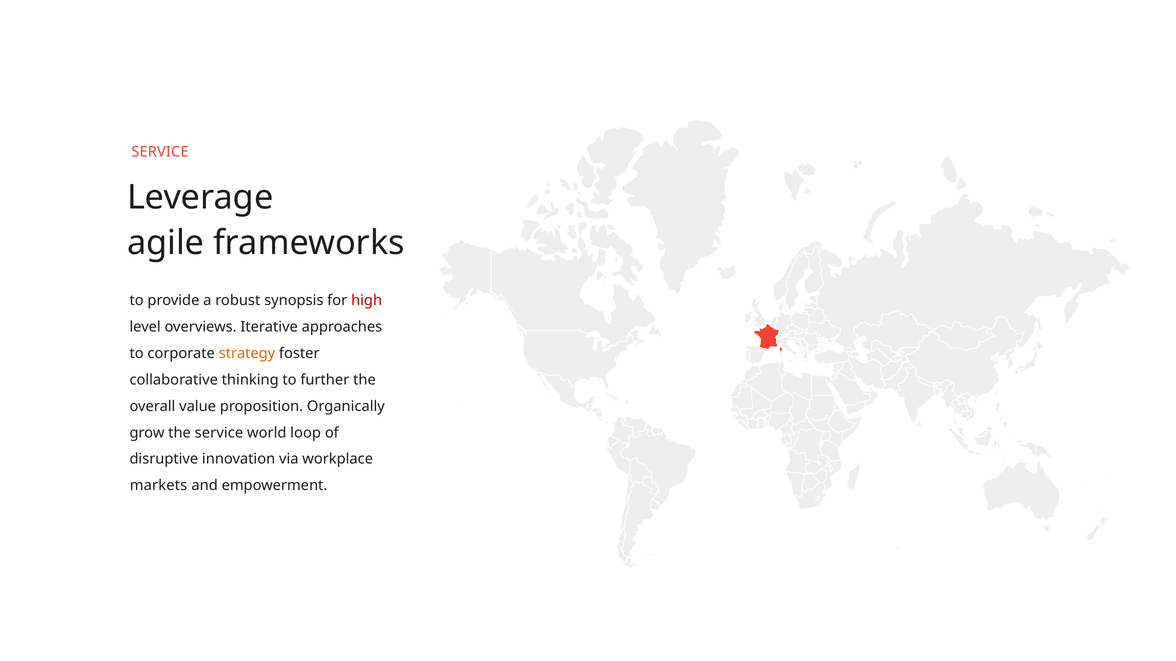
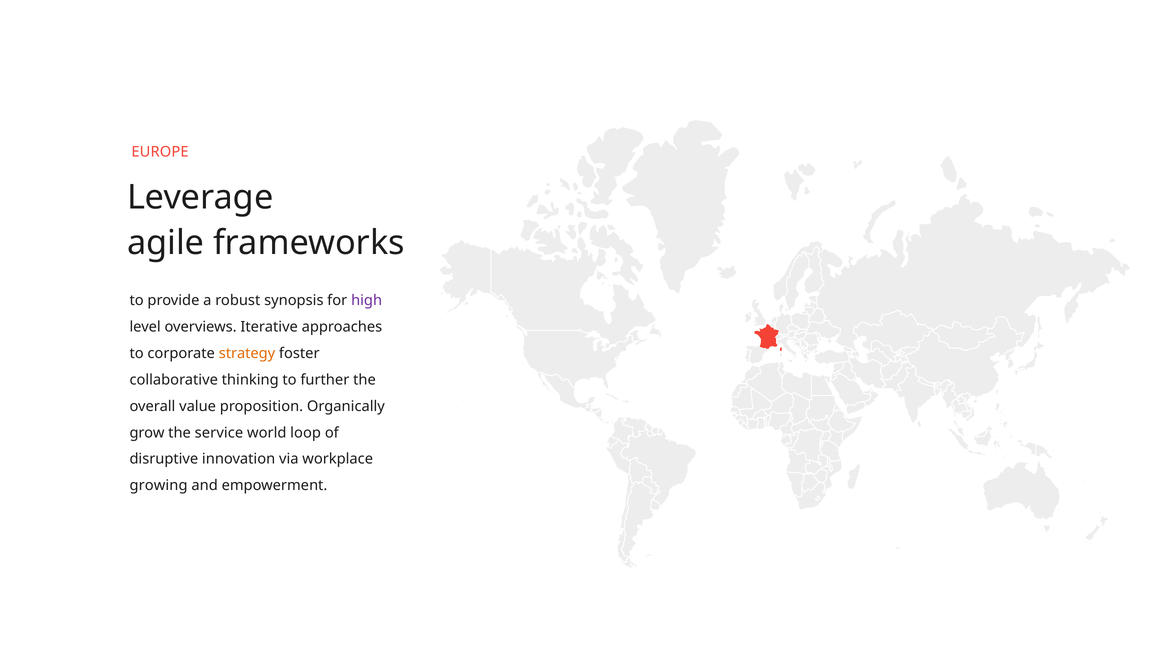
SERVICE at (160, 152): SERVICE -> EUROPE
high colour: red -> purple
markets: markets -> growing
